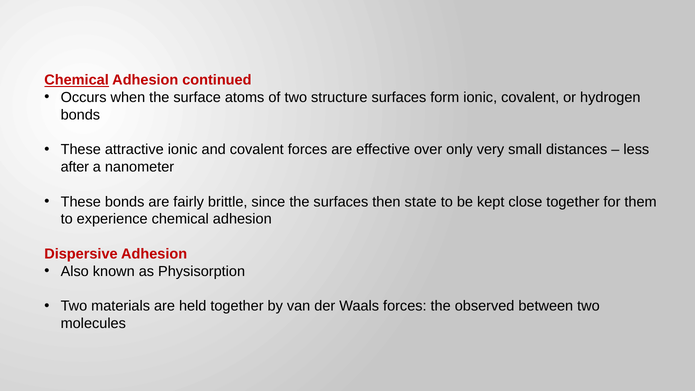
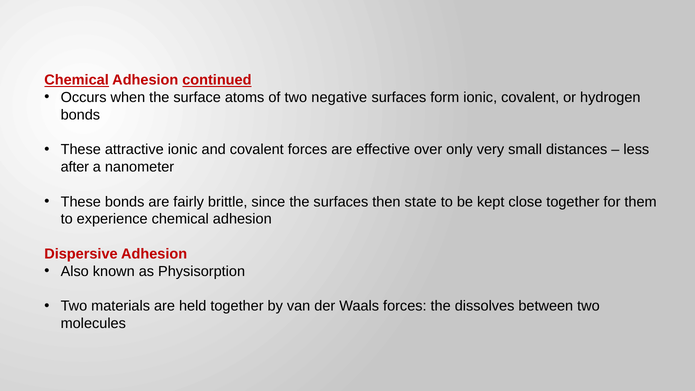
continued underline: none -> present
structure: structure -> negative
observed: observed -> dissolves
